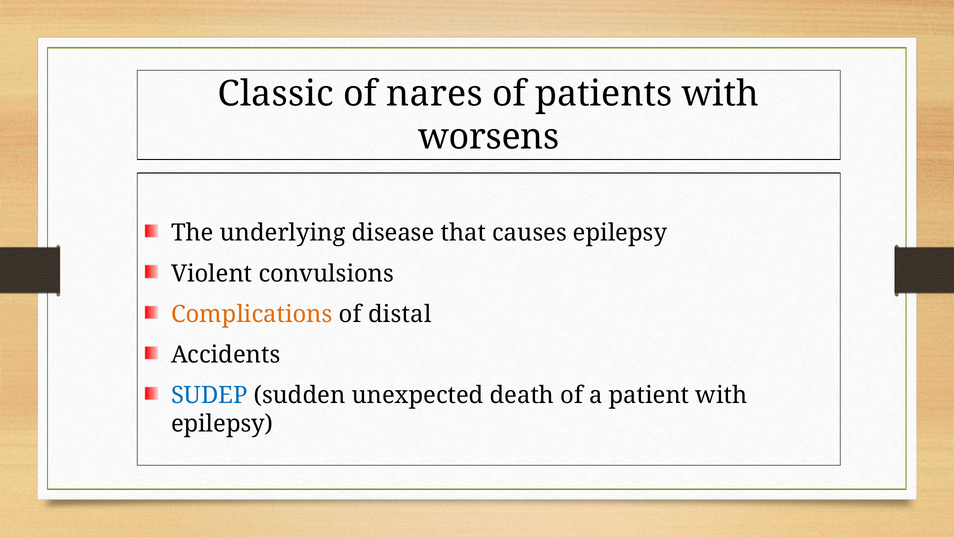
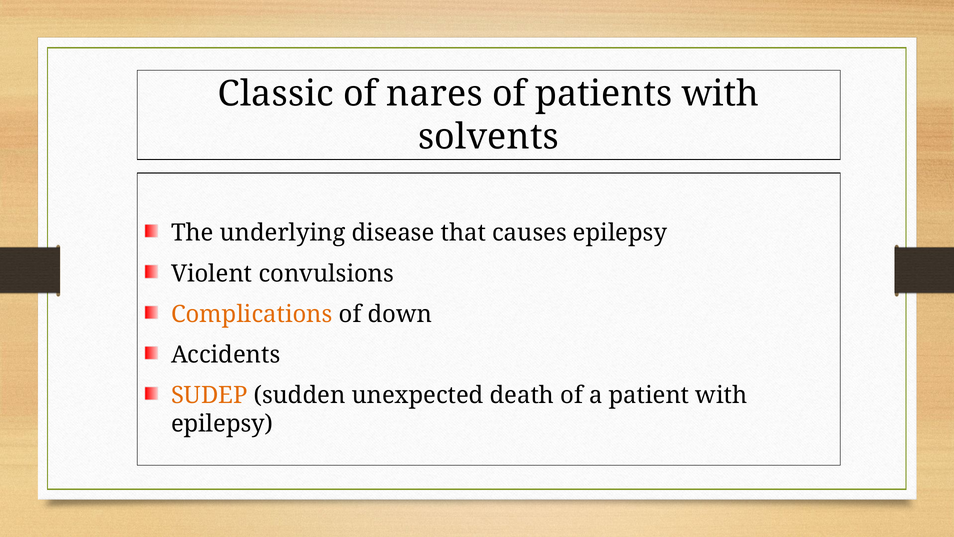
worsens: worsens -> solvents
distal: distal -> down
SUDEP colour: blue -> orange
